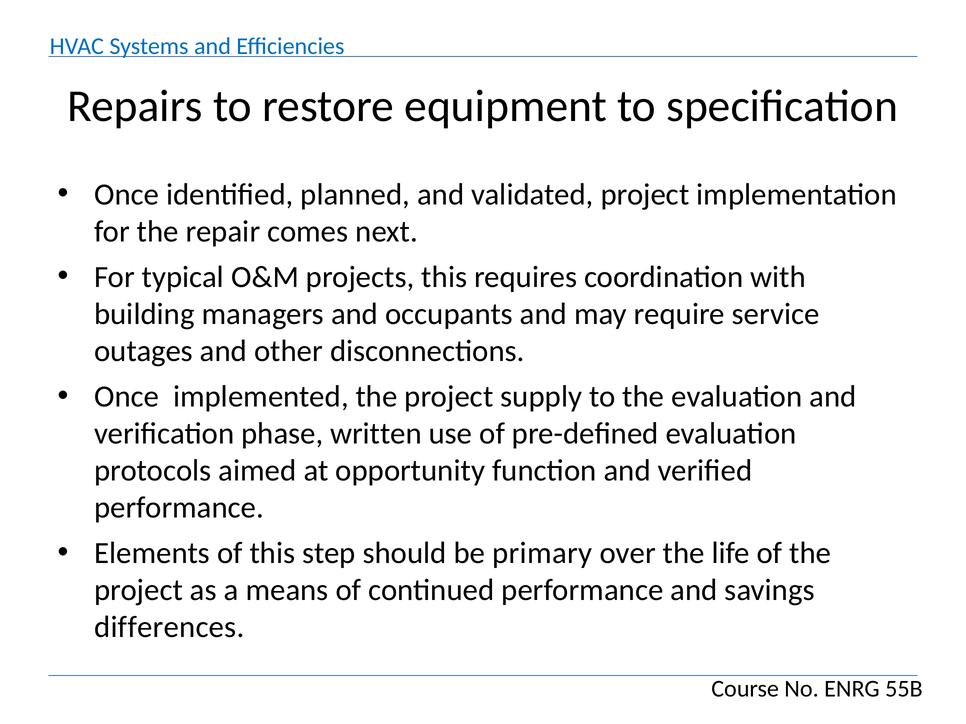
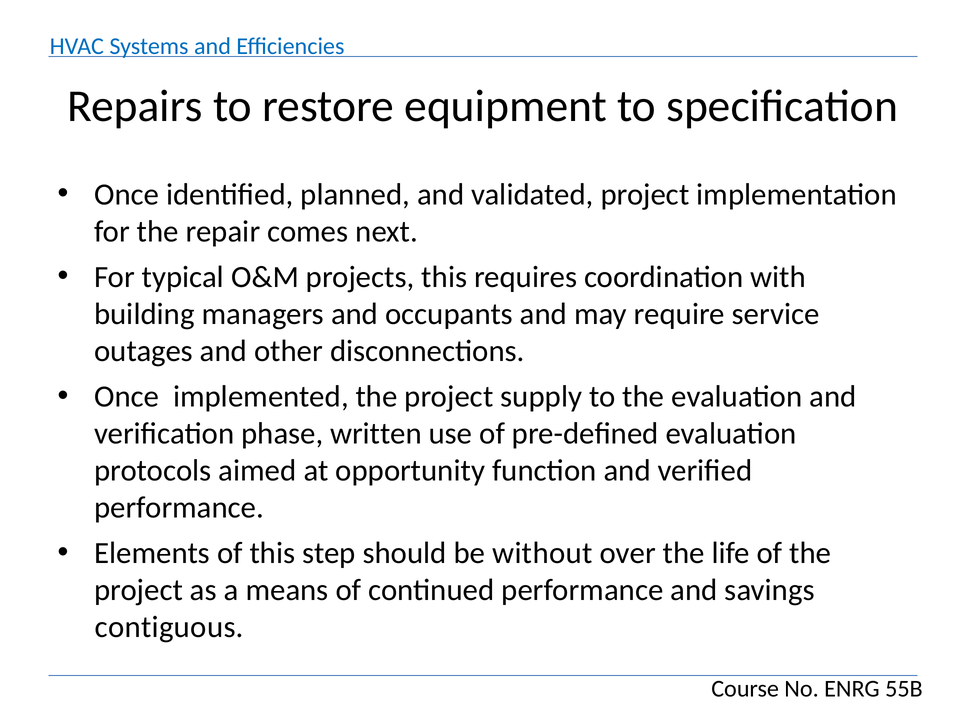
primary: primary -> without
differences: differences -> contiguous
